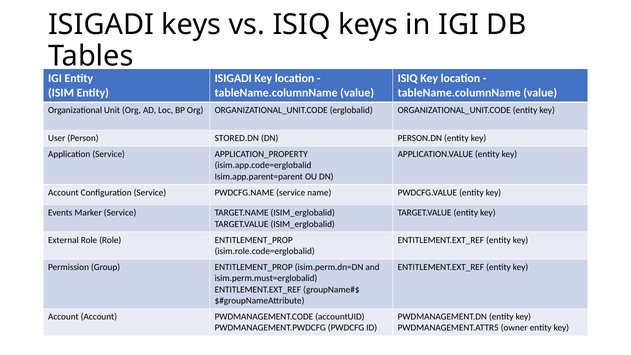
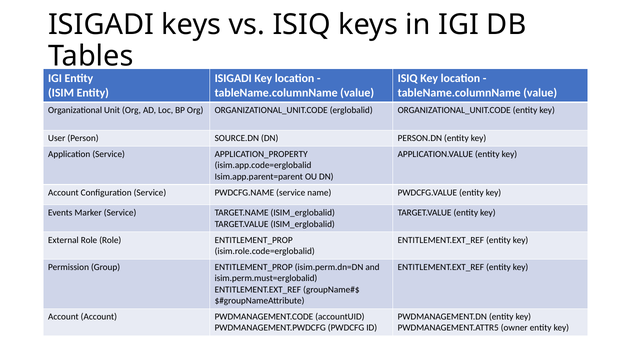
STORED.DN: STORED.DN -> SOURCE.DN
